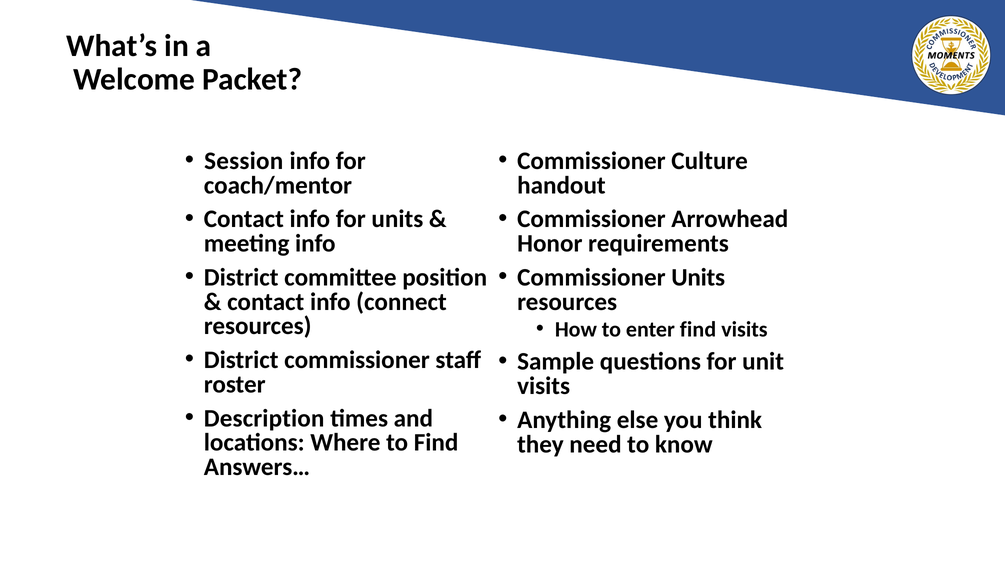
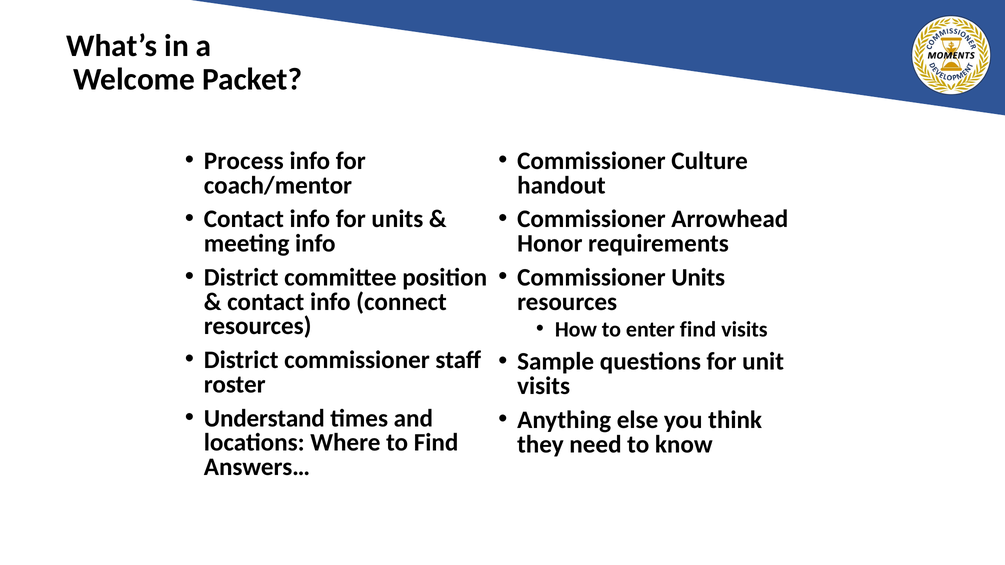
Session: Session -> Process
Description: Description -> Understand
